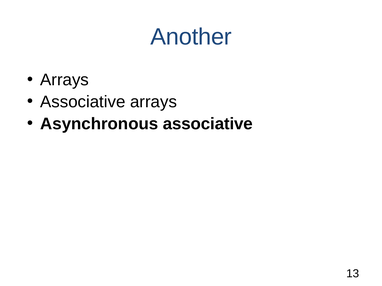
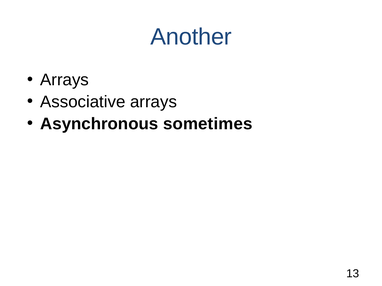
Asynchronous associative: associative -> sometimes
